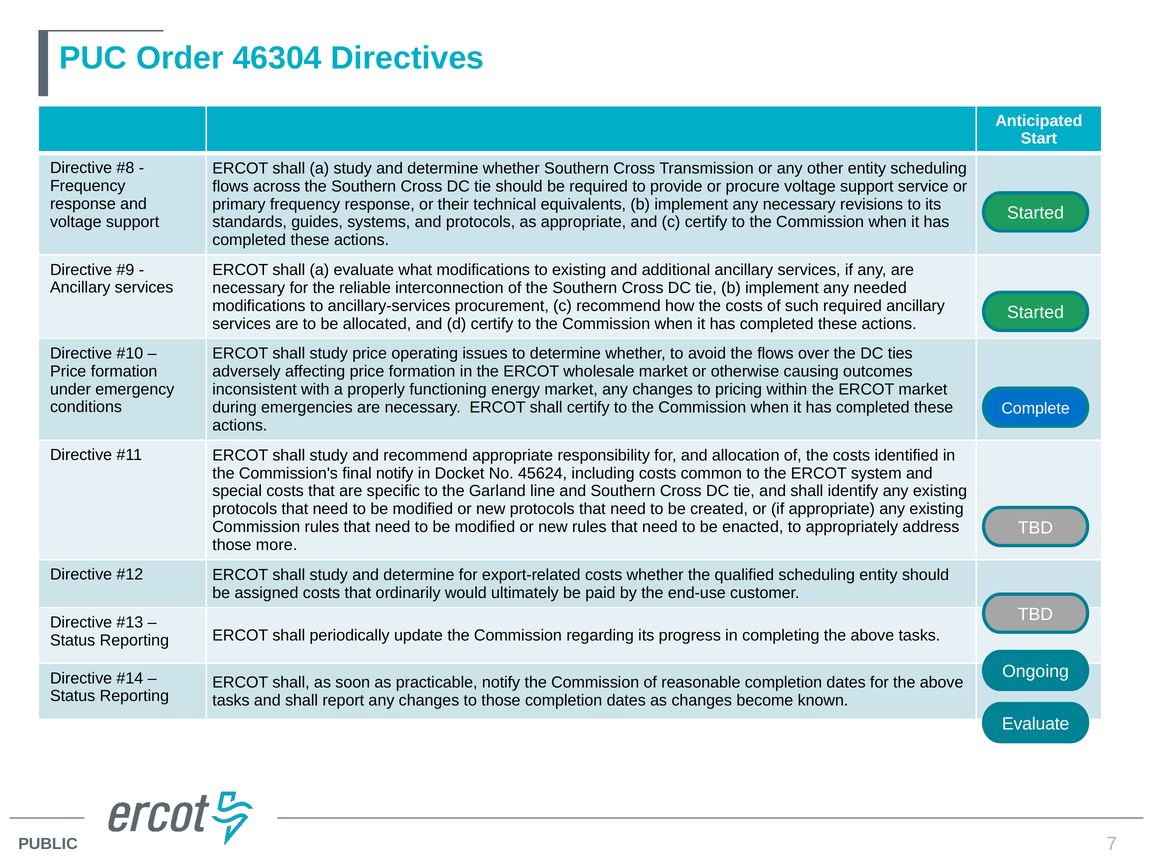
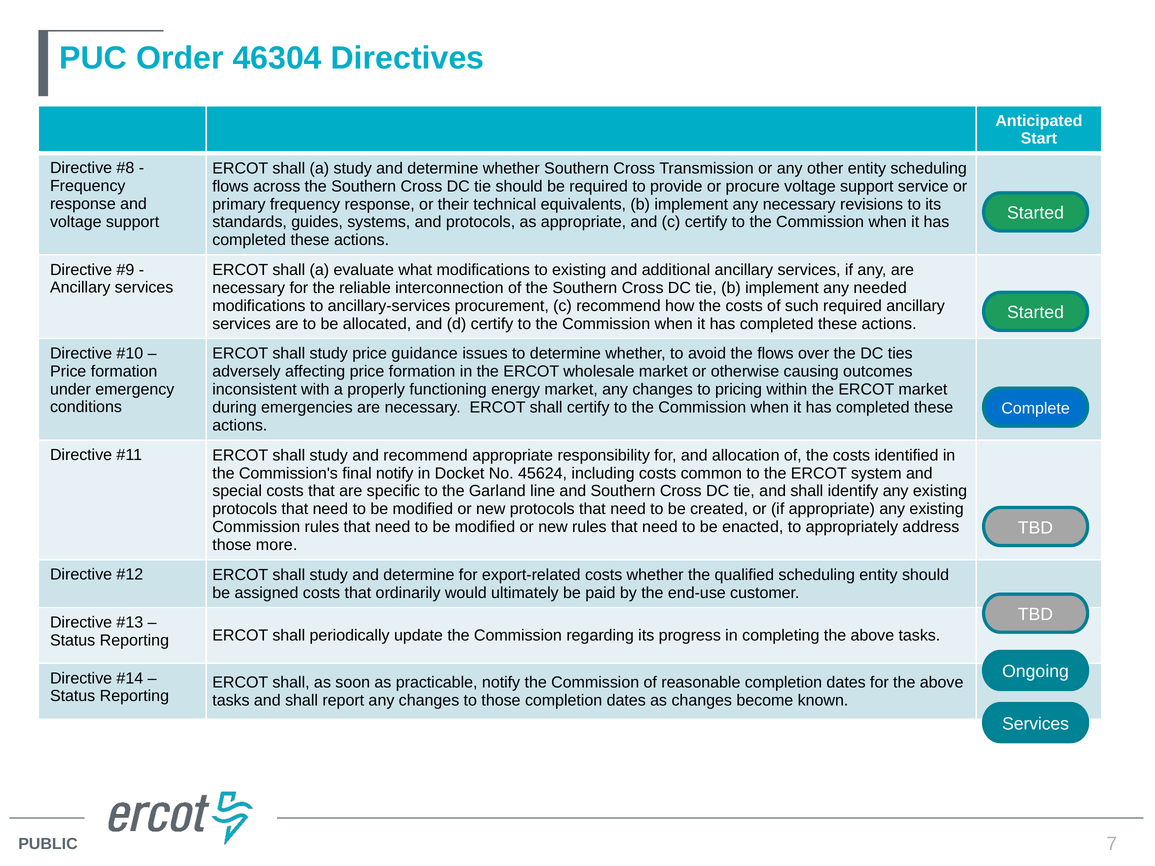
operating: operating -> guidance
Evaluate at (1036, 724): Evaluate -> Services
